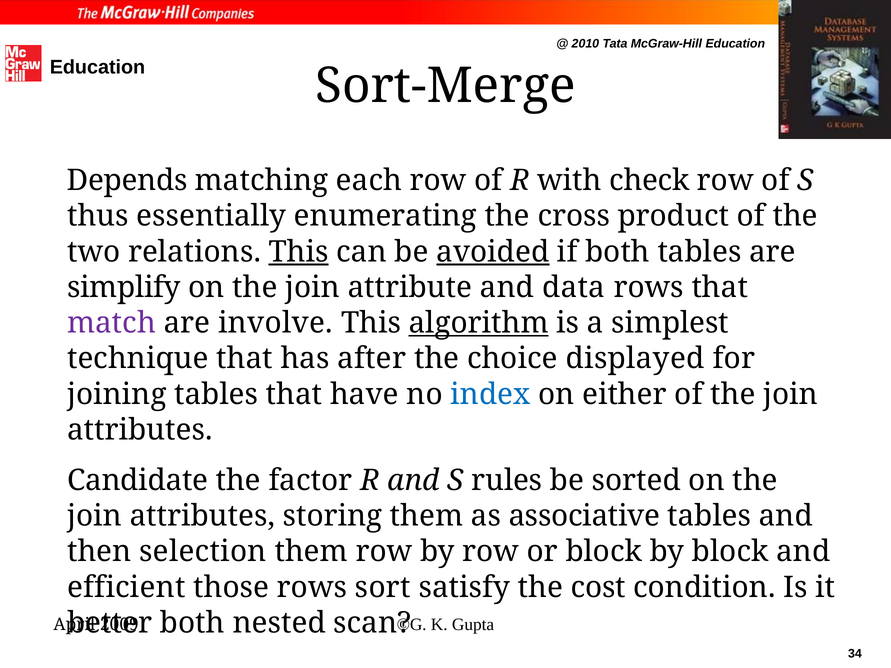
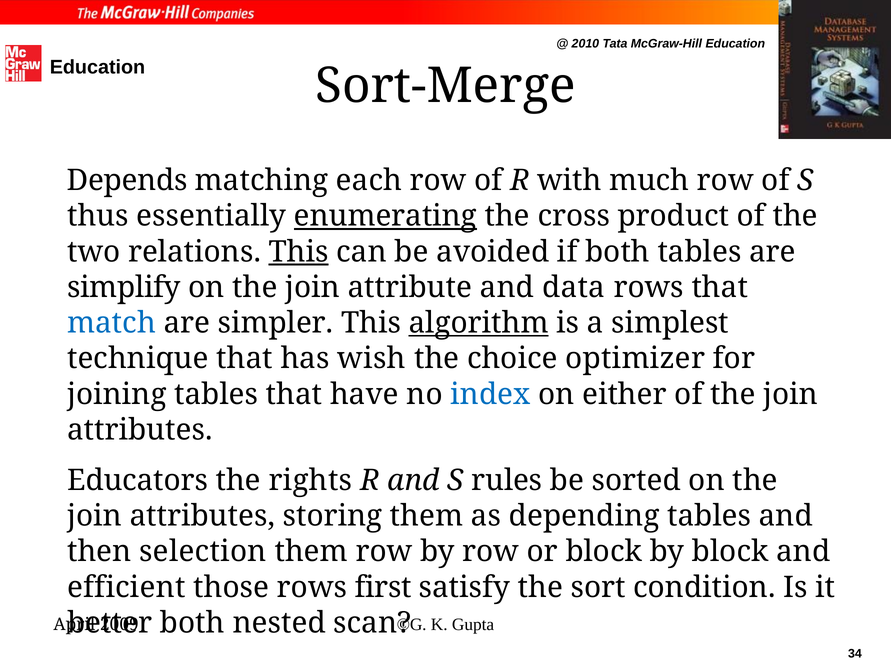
check: check -> much
enumerating underline: none -> present
avoided underline: present -> none
match colour: purple -> blue
involve: involve -> simpler
after: after -> wish
displayed: displayed -> optimizer
Candidate: Candidate -> Educators
factor: factor -> rights
associative: associative -> depending
sort: sort -> first
cost: cost -> sort
